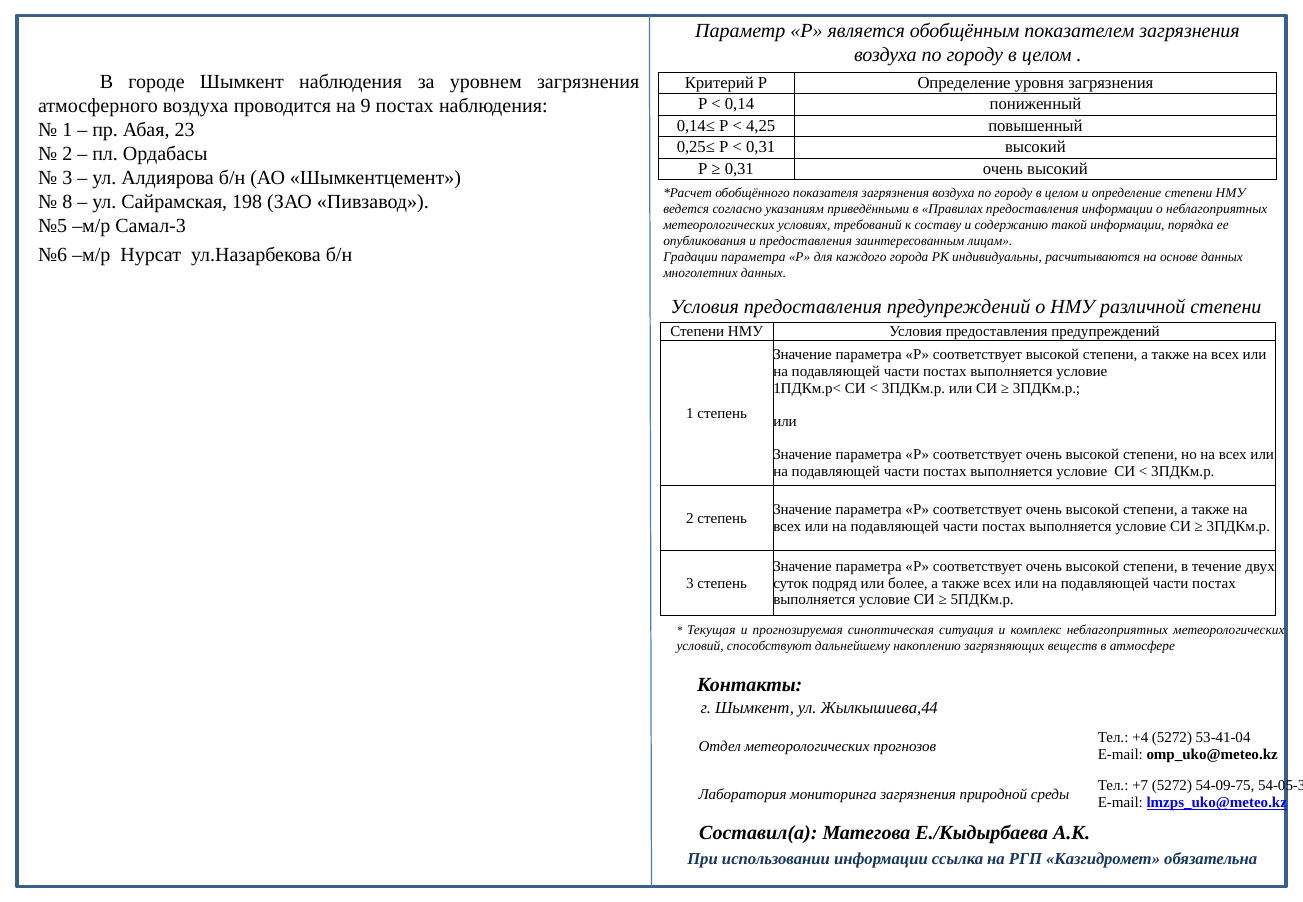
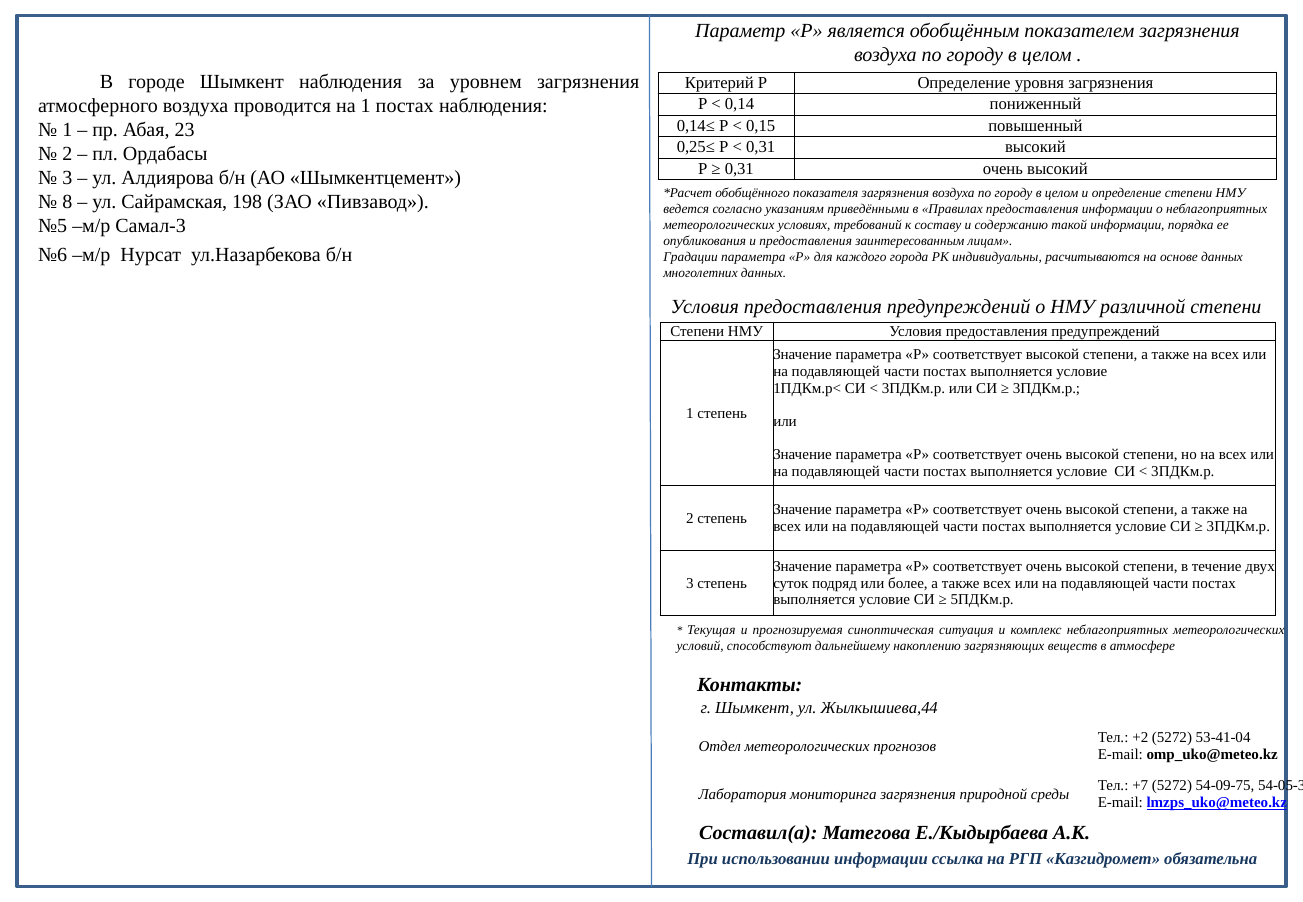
на 9: 9 -> 1
4,25: 4,25 -> 0,15
+4: +4 -> +2
